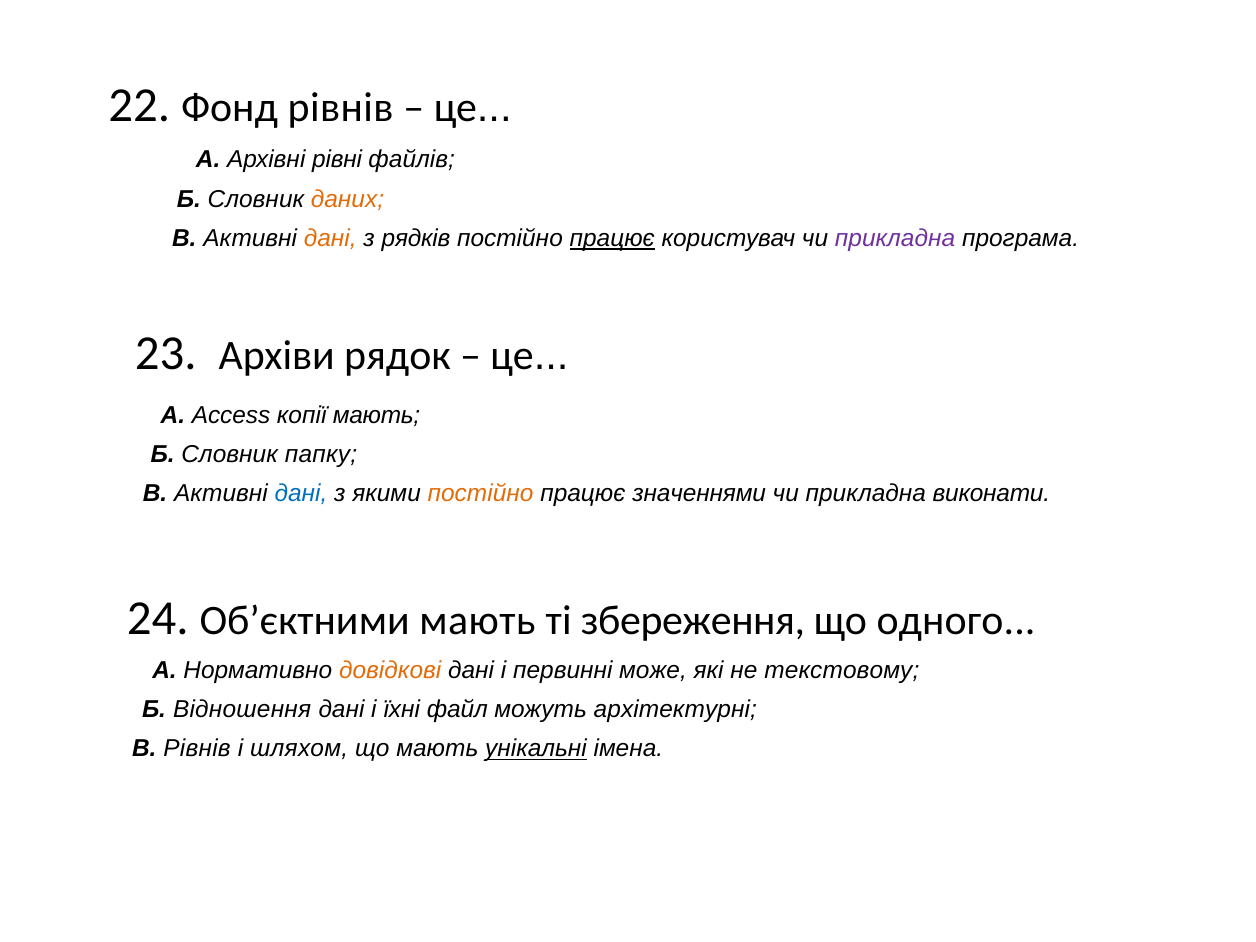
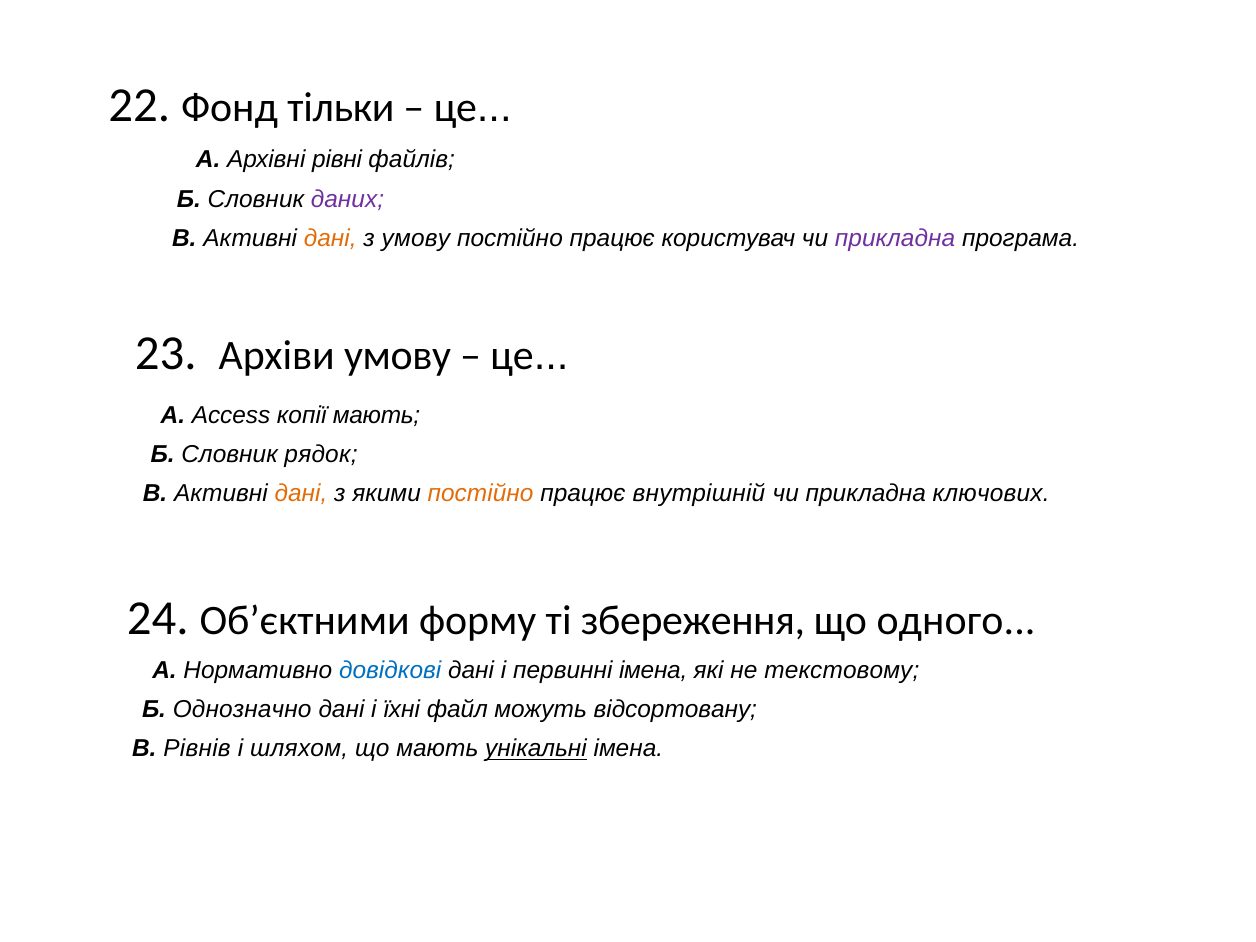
Фонд рівнів: рівнів -> тільки
даних colour: orange -> purple
з рядків: рядків -> умову
працює at (612, 239) underline: present -> none
Архіви рядок: рядок -> умову
папку: папку -> рядок
дані at (301, 494) colour: blue -> orange
значеннями: значеннями -> внутрішній
виконати: виконати -> ключових
Об’єктними мають: мають -> форму
довідкові colour: orange -> blue
первинні може: може -> імена
Відношення: Відношення -> Однозначно
архітектурні: архітектурні -> відсортовану
